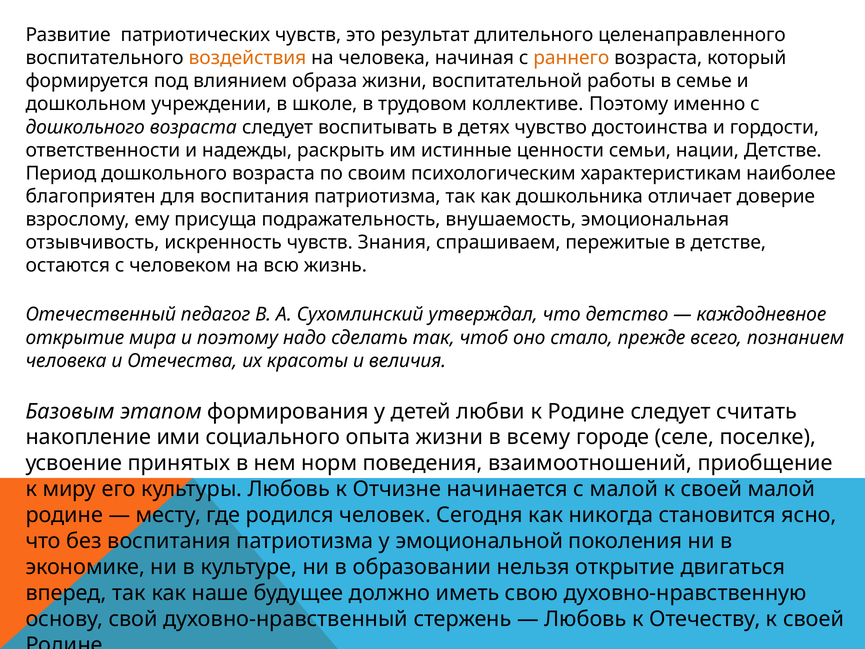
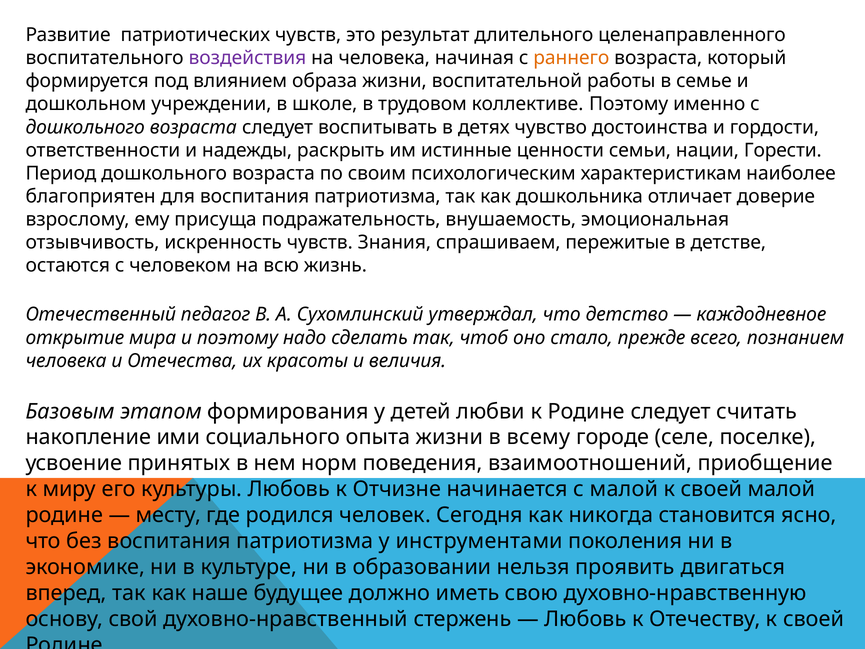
воздействия colour: orange -> purple
нации Детстве: Детстве -> Горести
эмоциональной: эмоциональной -> инструментами
нельзя открытие: открытие -> проявить
